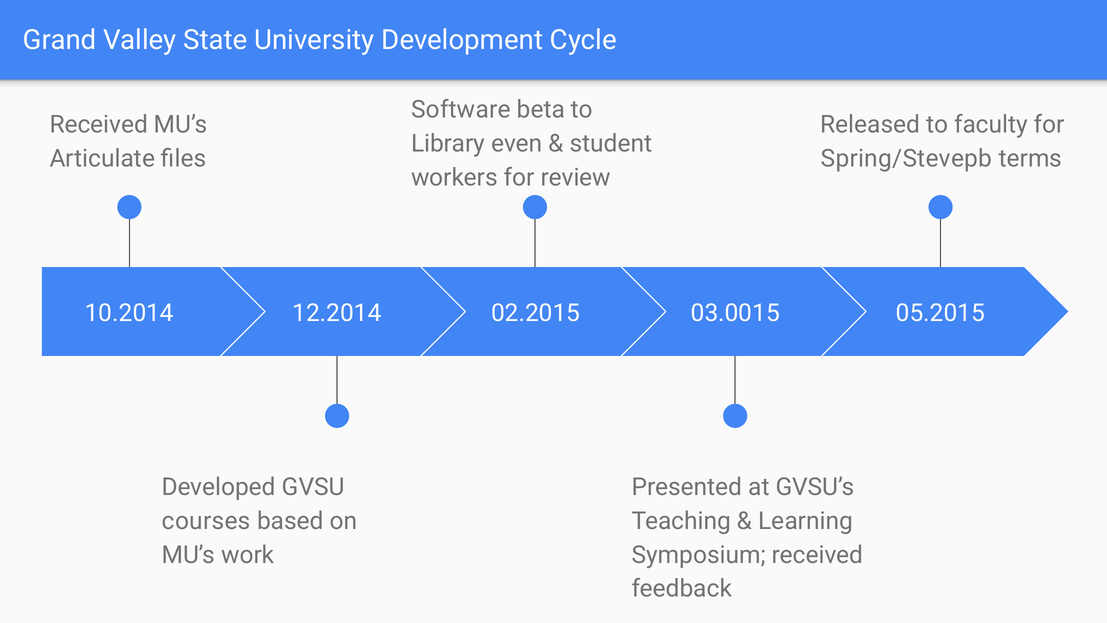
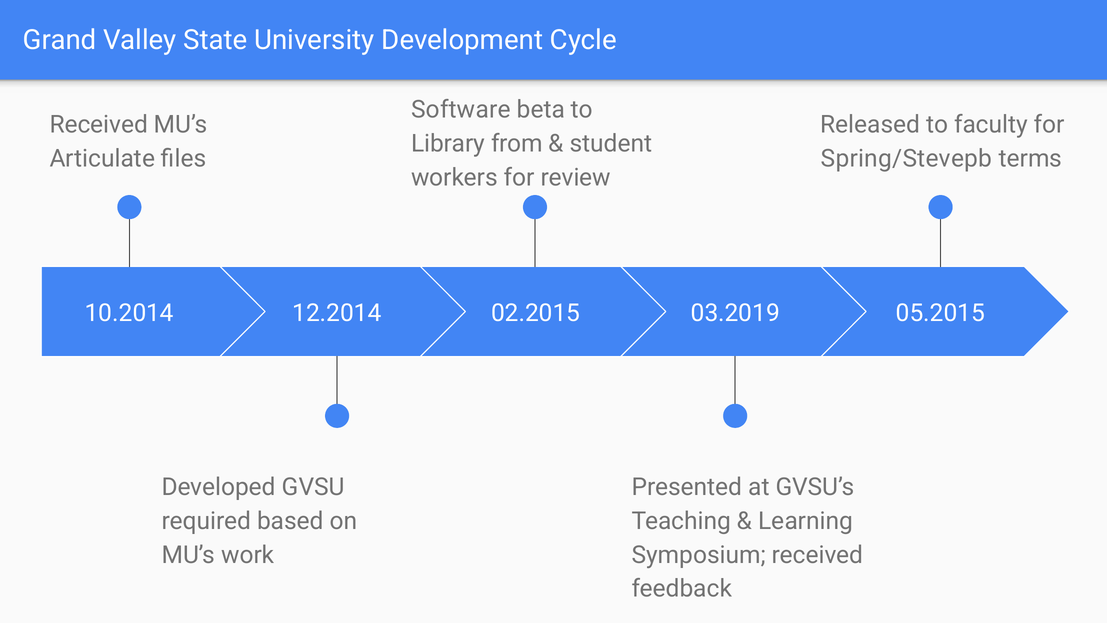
even: even -> from
03.0015: 03.0015 -> 03.2019
courses: courses -> required
